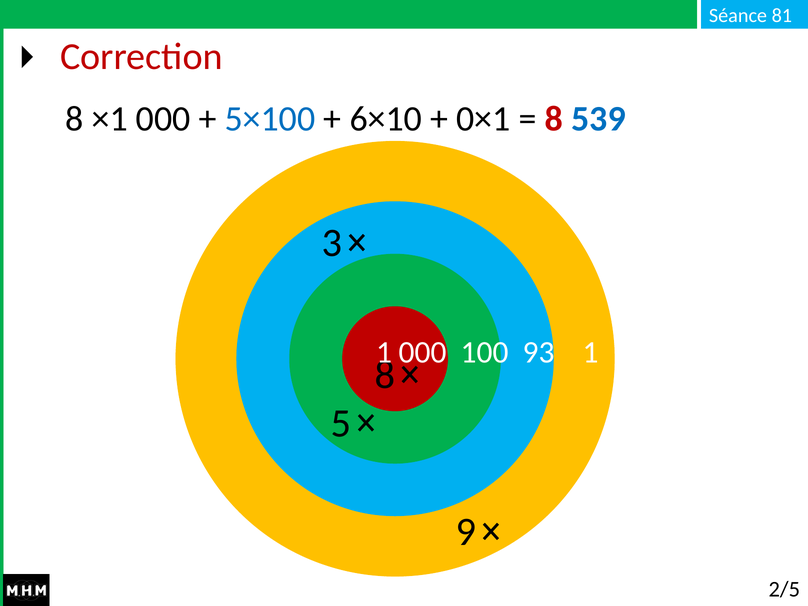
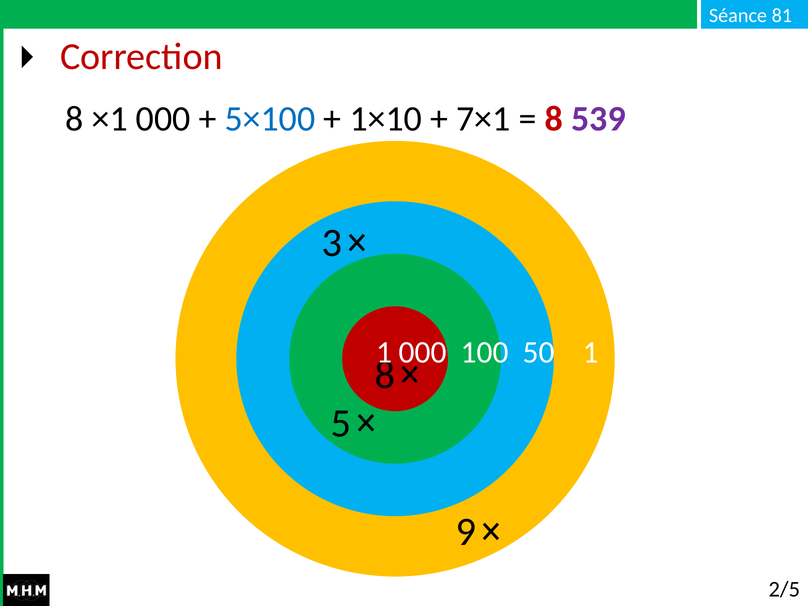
6×10: 6×10 -> 1×10
0×1: 0×1 -> 7×1
539 colour: blue -> purple
93: 93 -> 50
